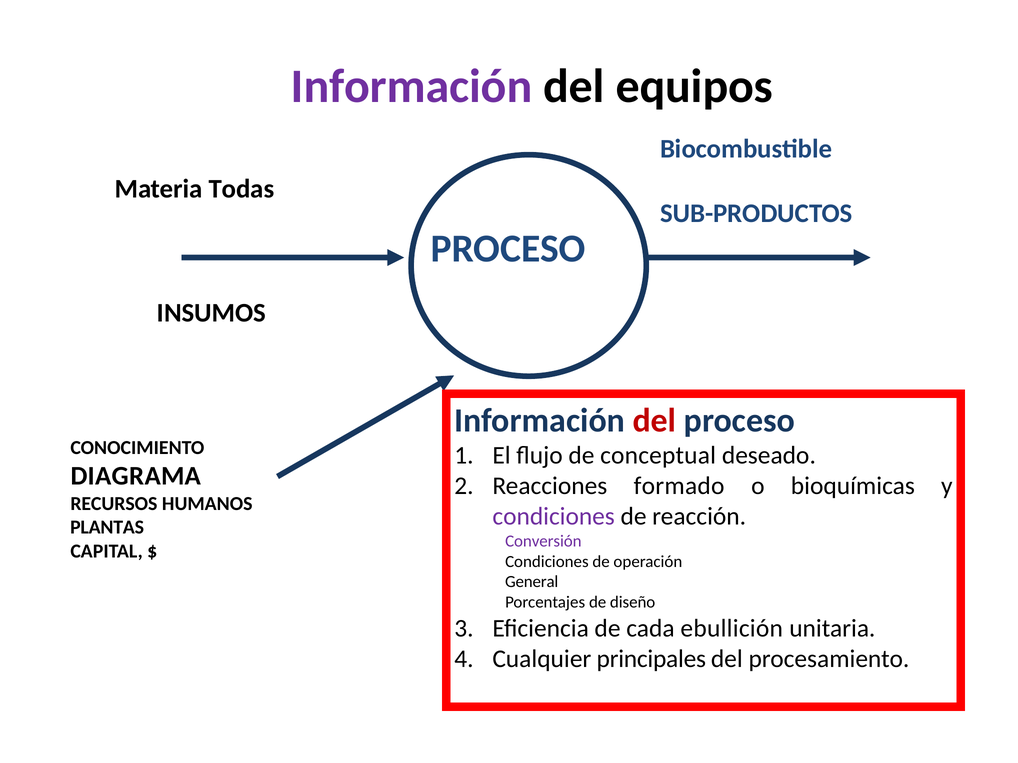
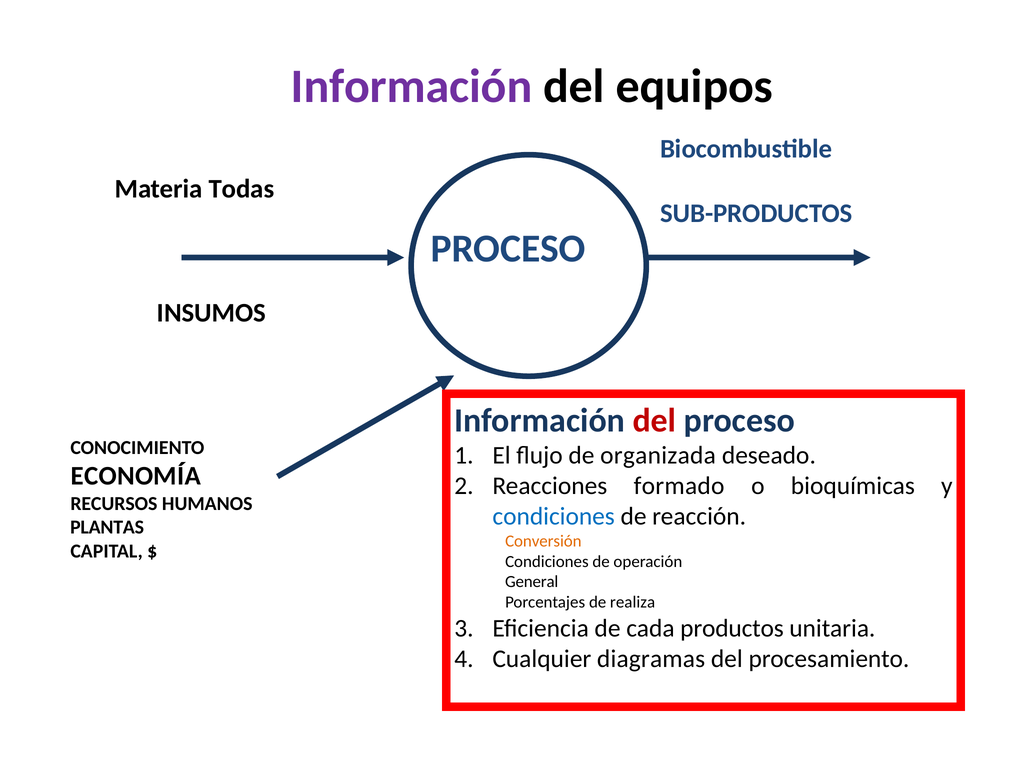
conceptual: conceptual -> organizada
DIAGRAMA: DIAGRAMA -> ECONOMÍA
condiciones at (554, 517) colour: purple -> blue
Conversión colour: purple -> orange
diseño: diseño -> realiza
ebullición: ebullición -> productos
principales: principales -> diagramas
